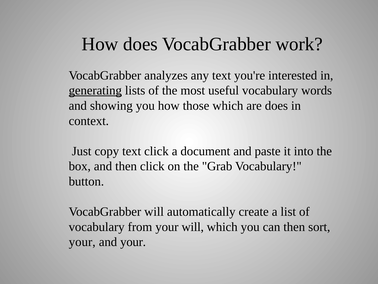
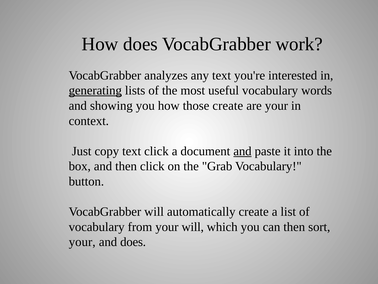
those which: which -> create
are does: does -> your
and at (242, 151) underline: none -> present
and your: your -> does
